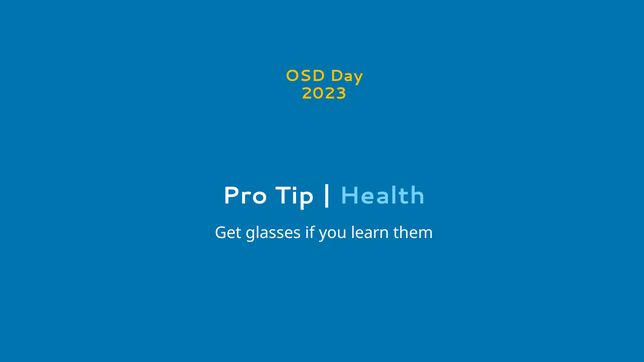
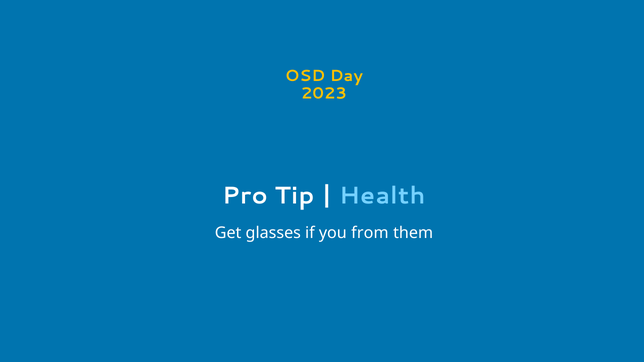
learn: learn -> from
